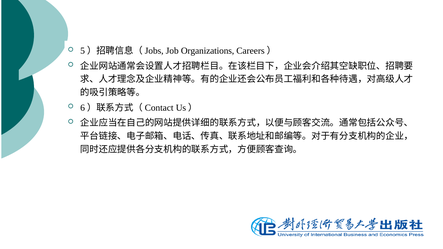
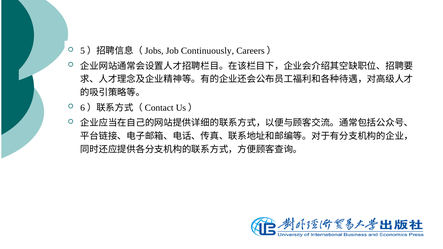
Organizations: Organizations -> Continuously
